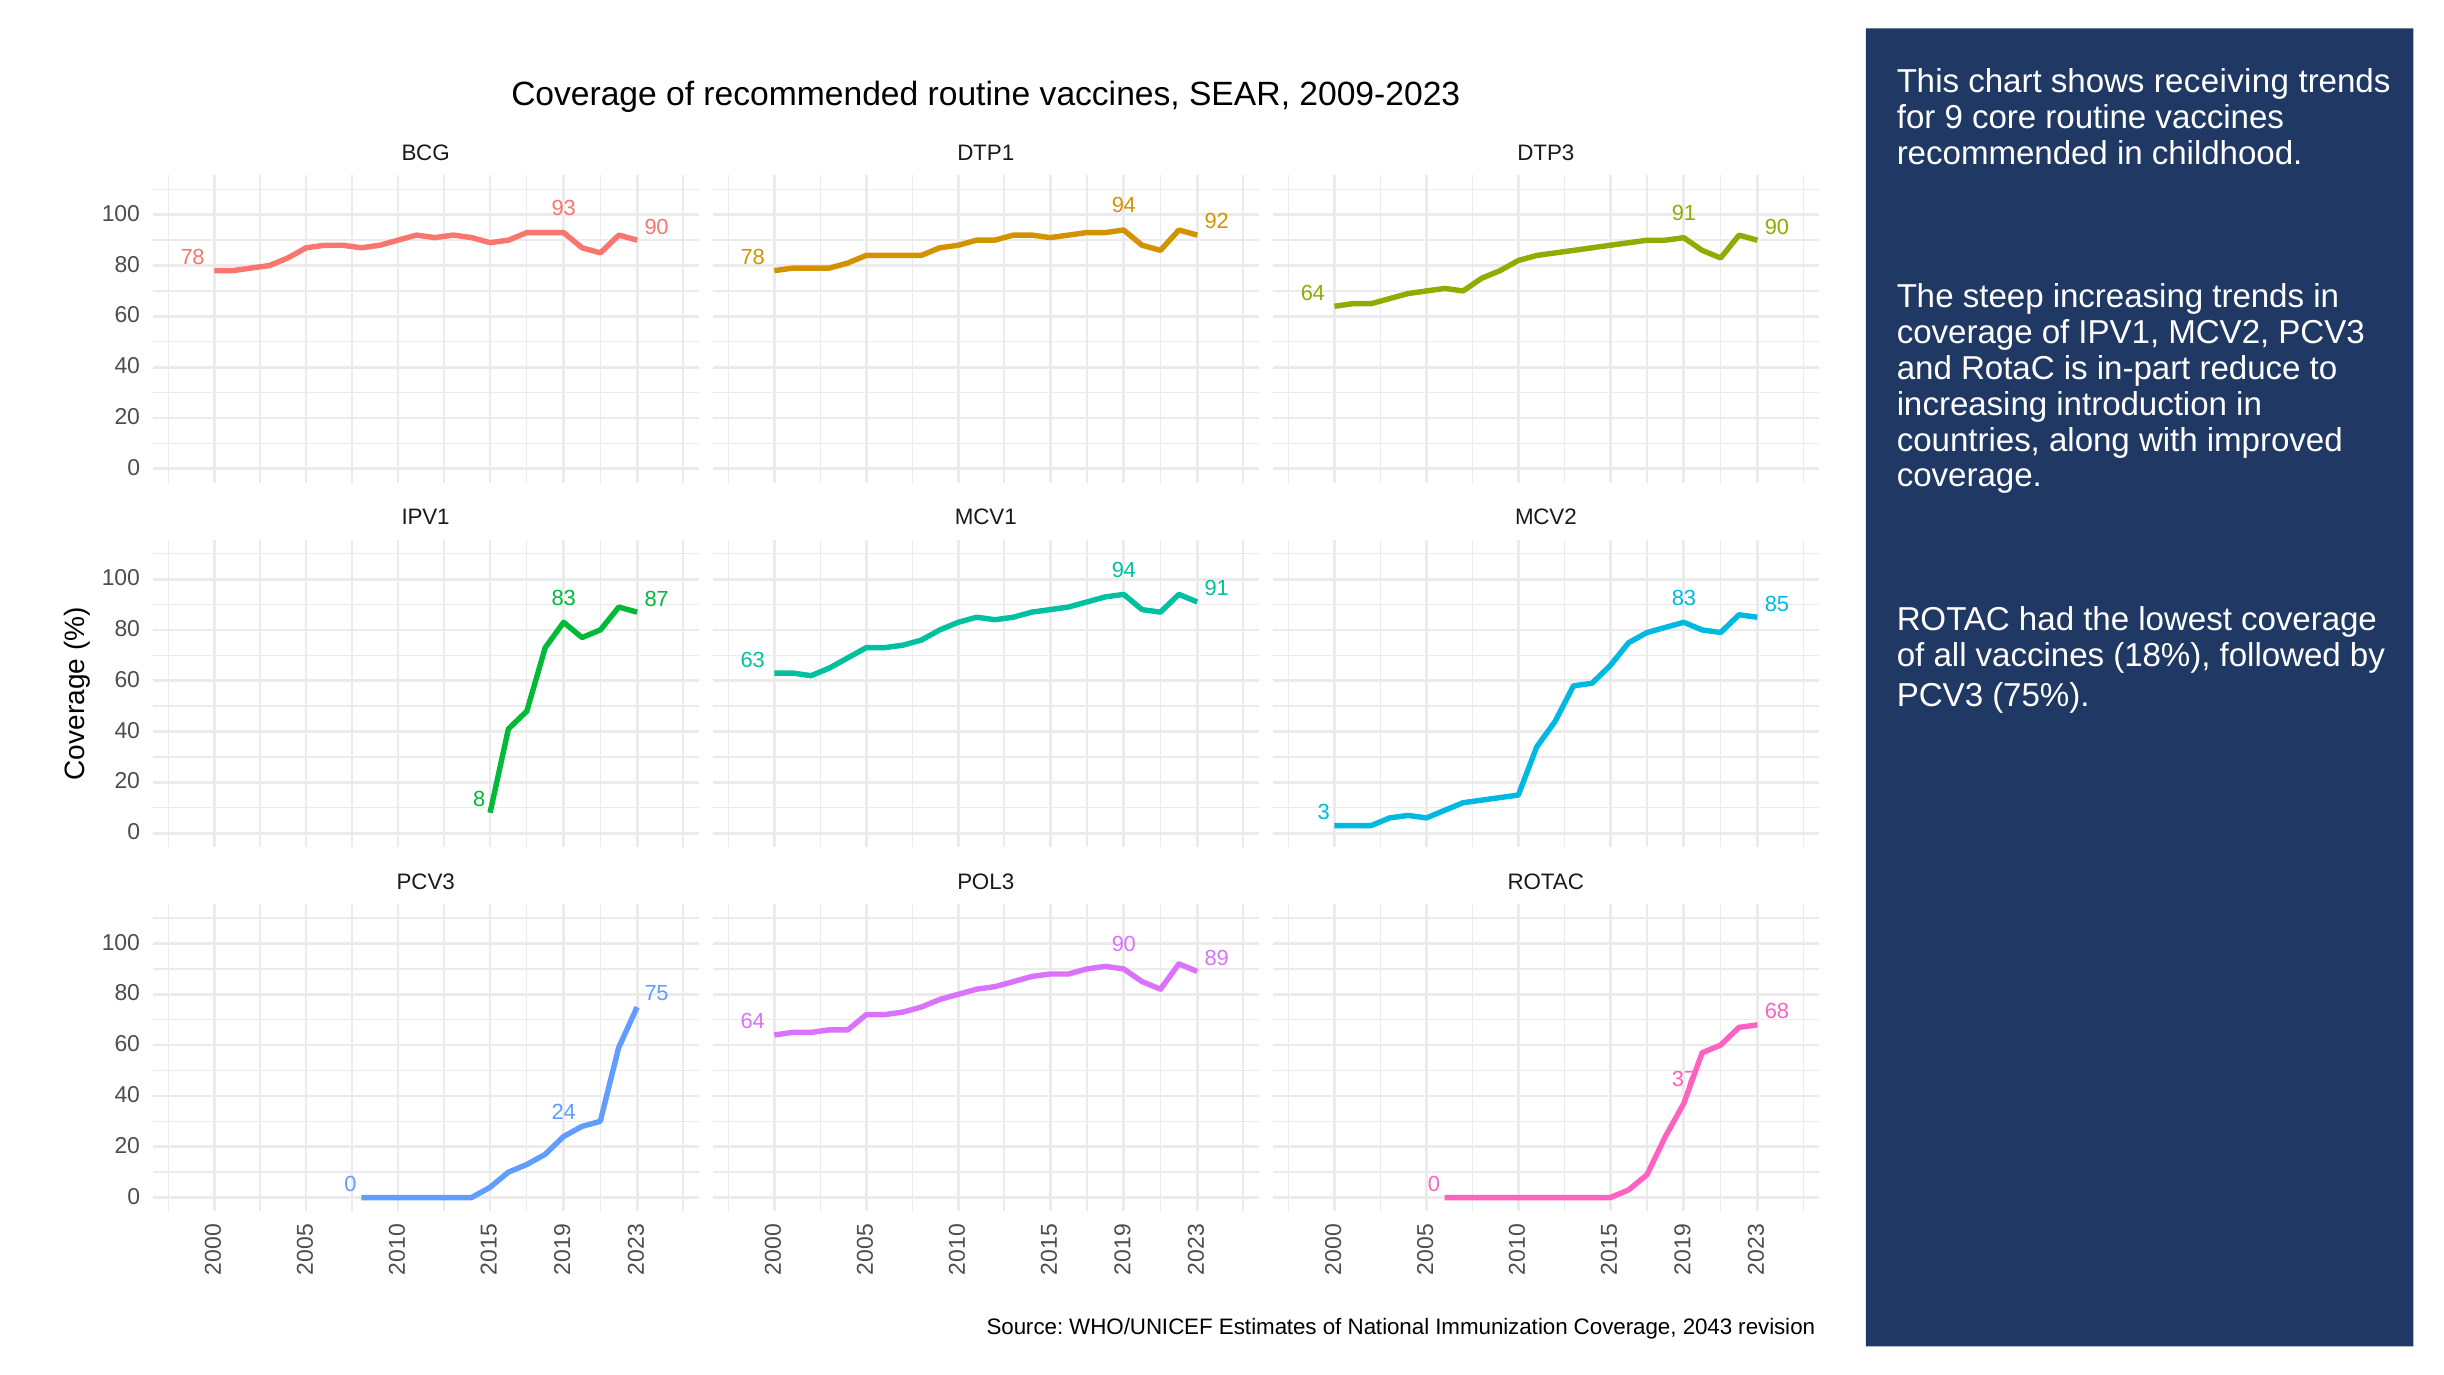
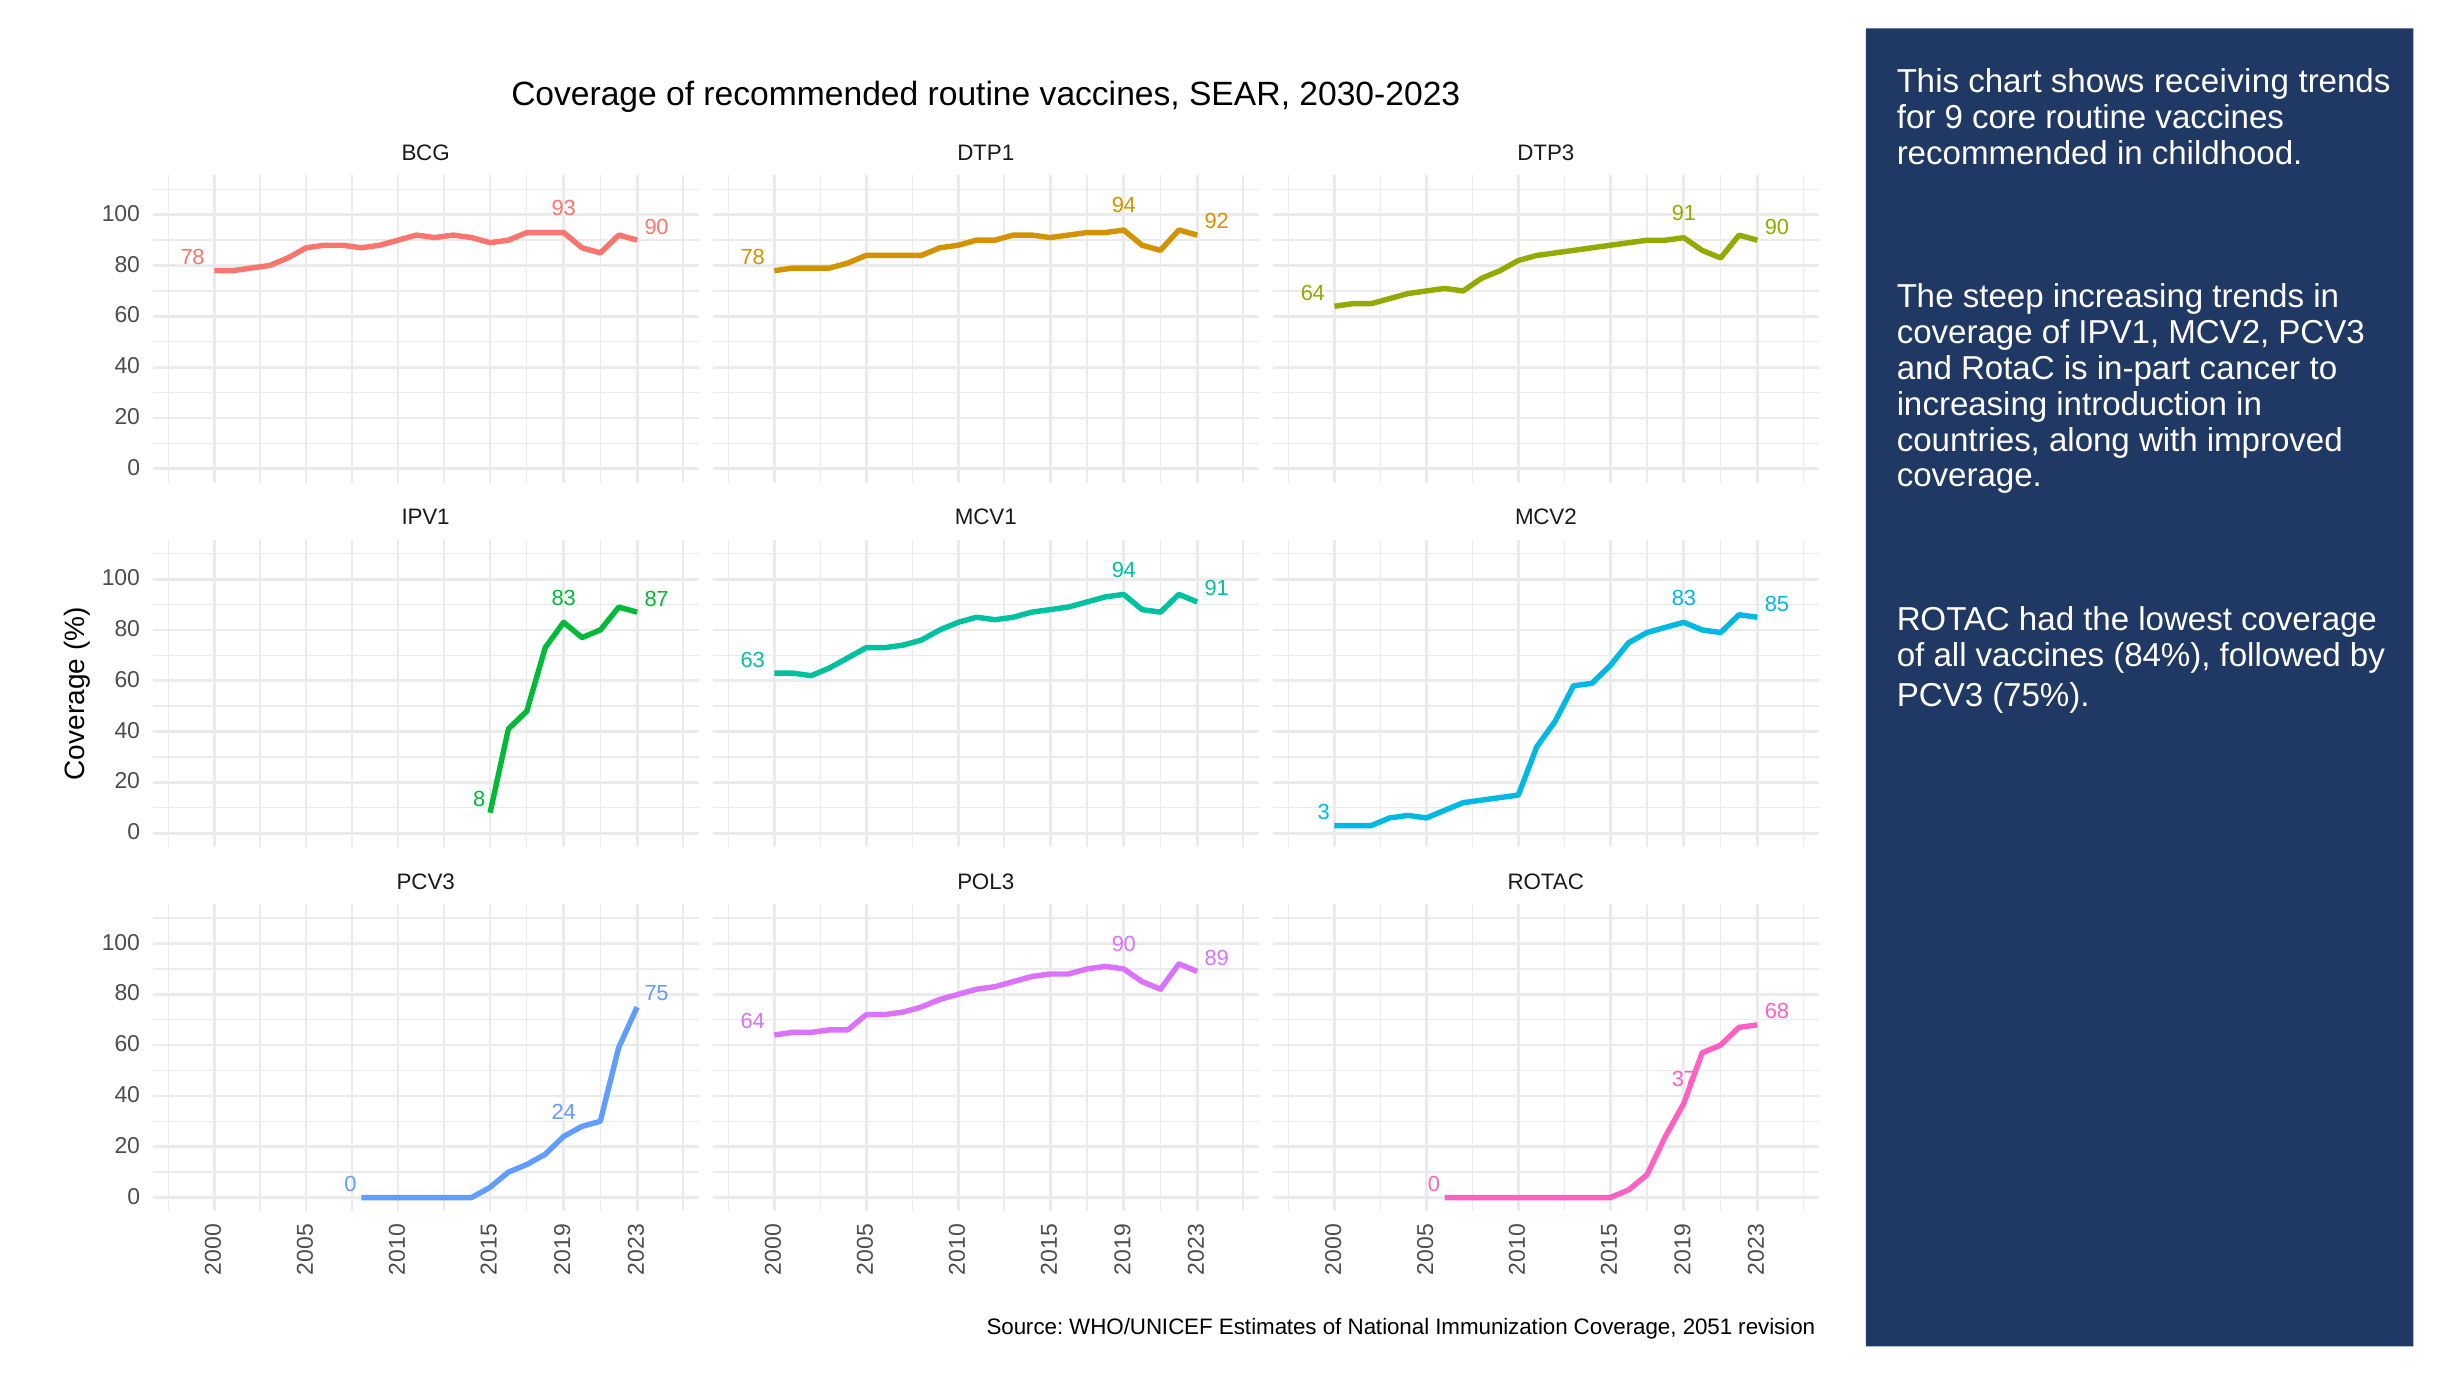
2009-2023: 2009-2023 -> 2030-2023
reduce: reduce -> cancer
18%: 18% -> 84%
2043: 2043 -> 2051
